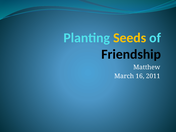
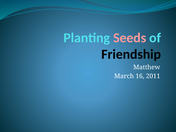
Seeds colour: yellow -> pink
